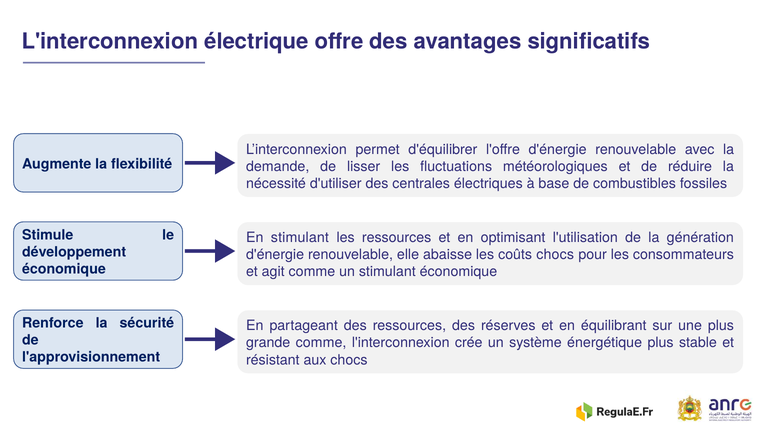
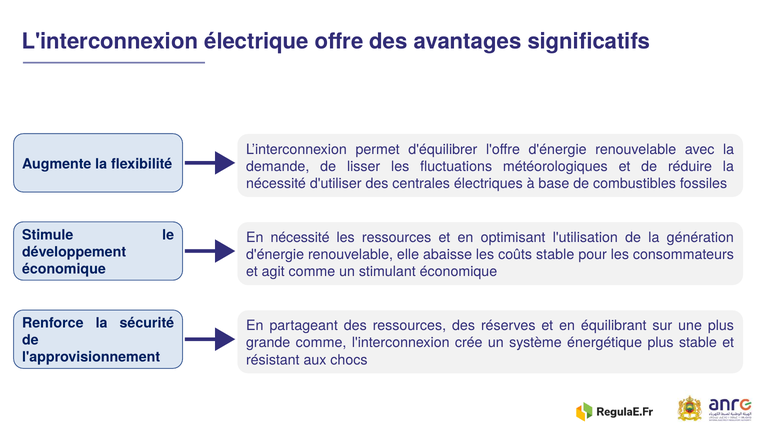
En stimulant: stimulant -> nécessité
coûts chocs: chocs -> stable
